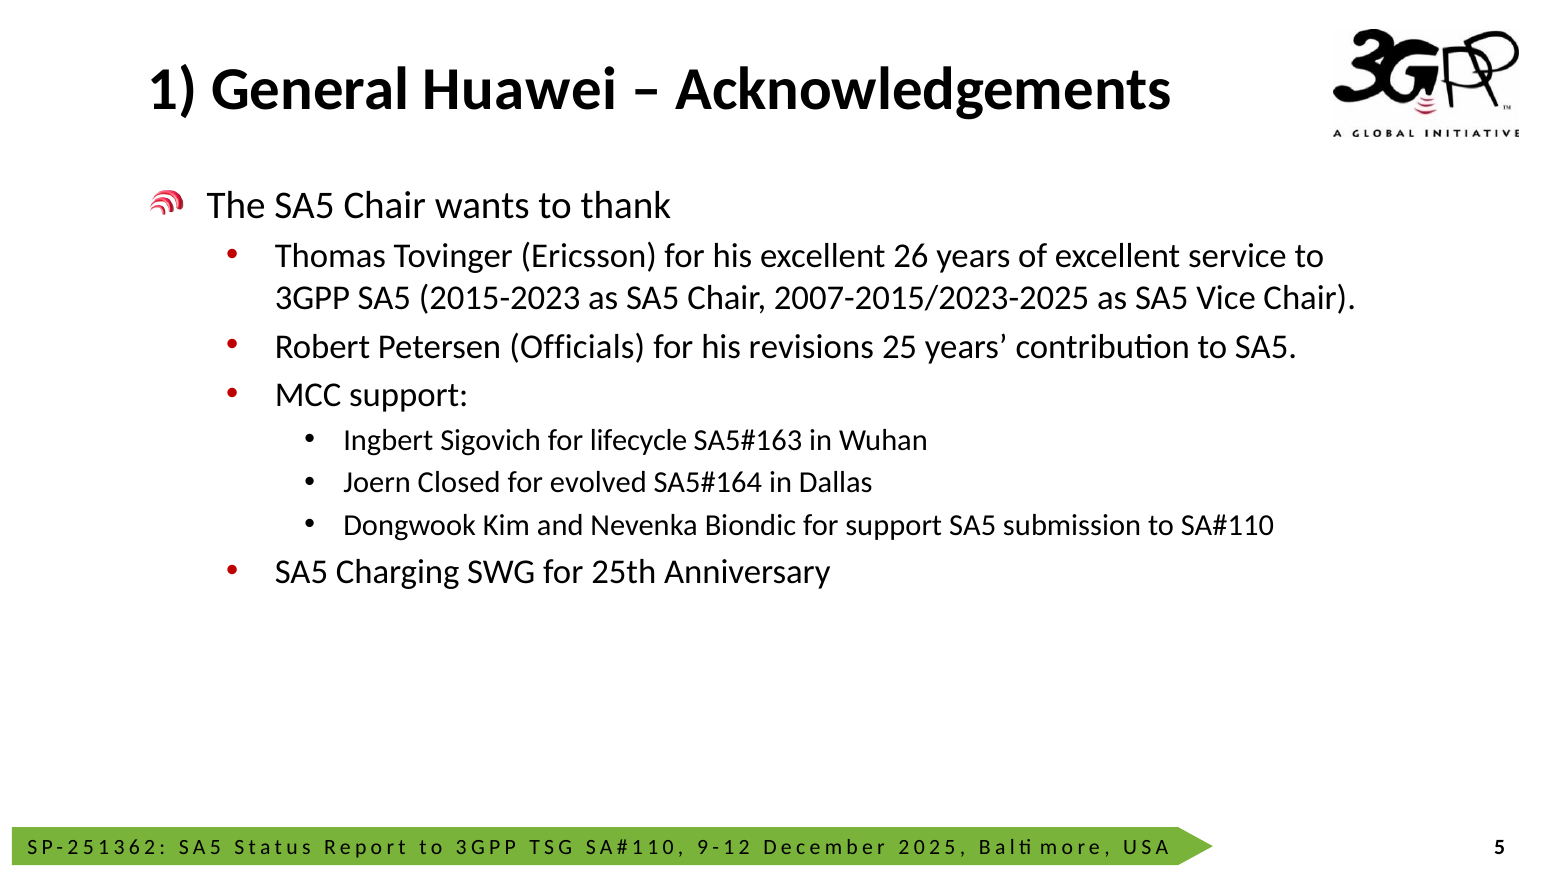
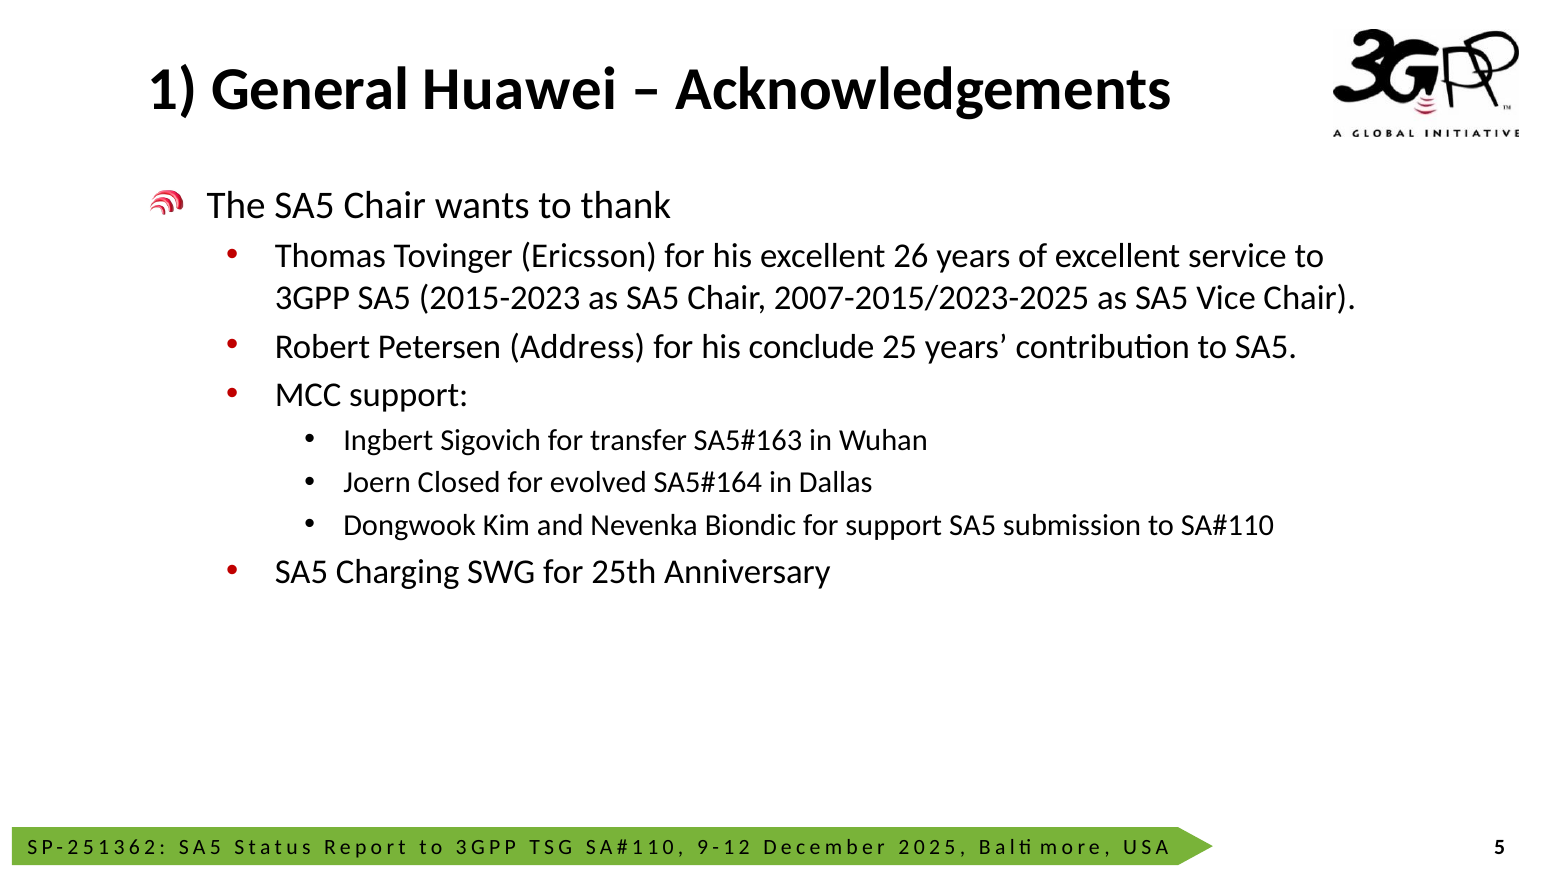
Officials: Officials -> Address
revisions: revisions -> conclude
lifecycle: lifecycle -> transfer
